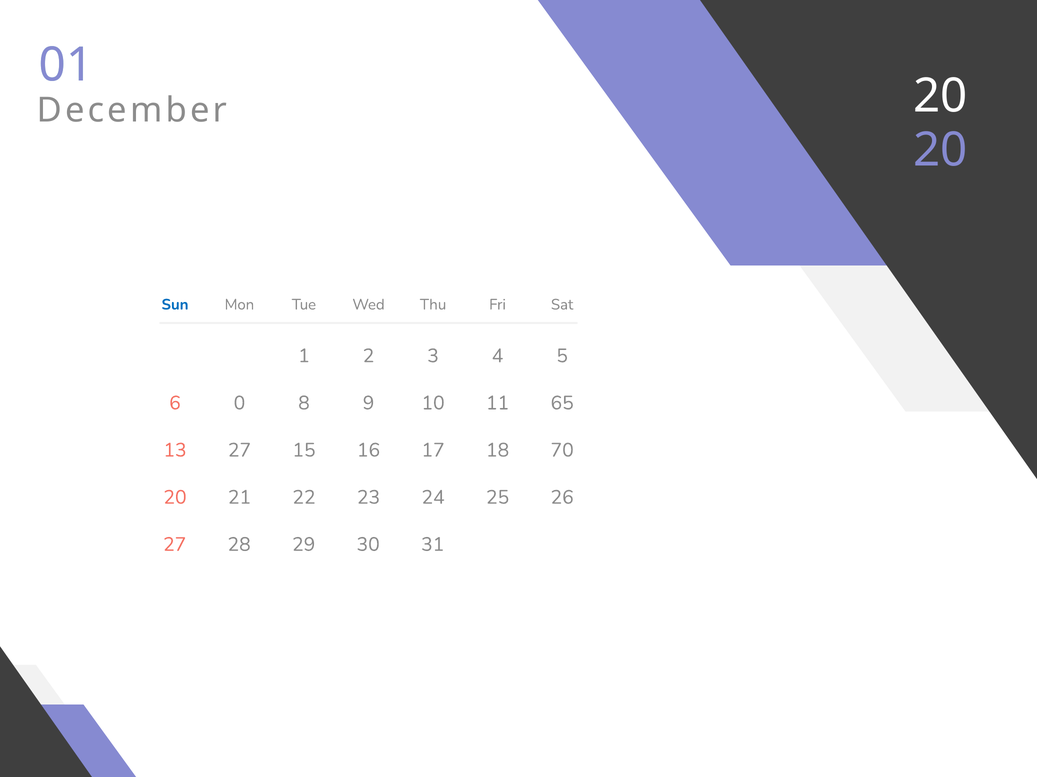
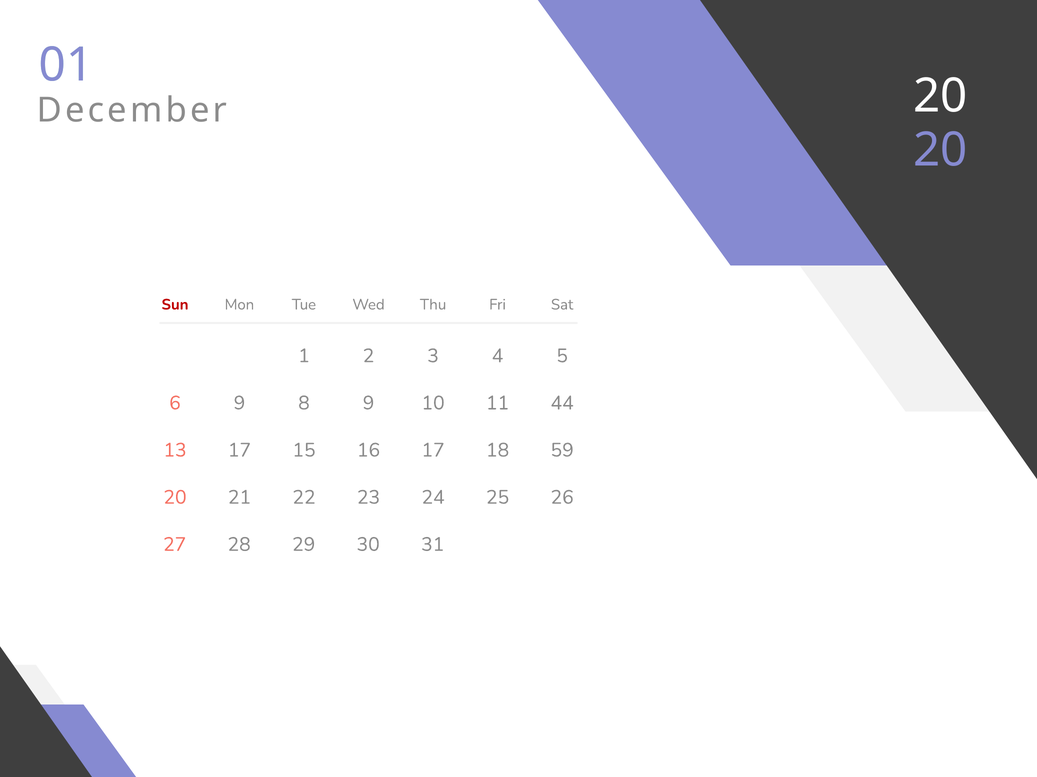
Sun colour: blue -> red
6 0: 0 -> 9
65: 65 -> 44
13 27: 27 -> 17
70: 70 -> 59
